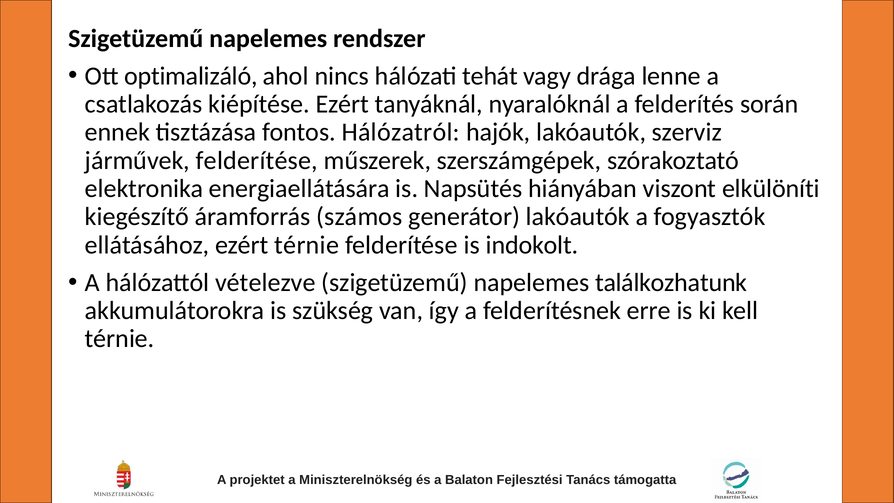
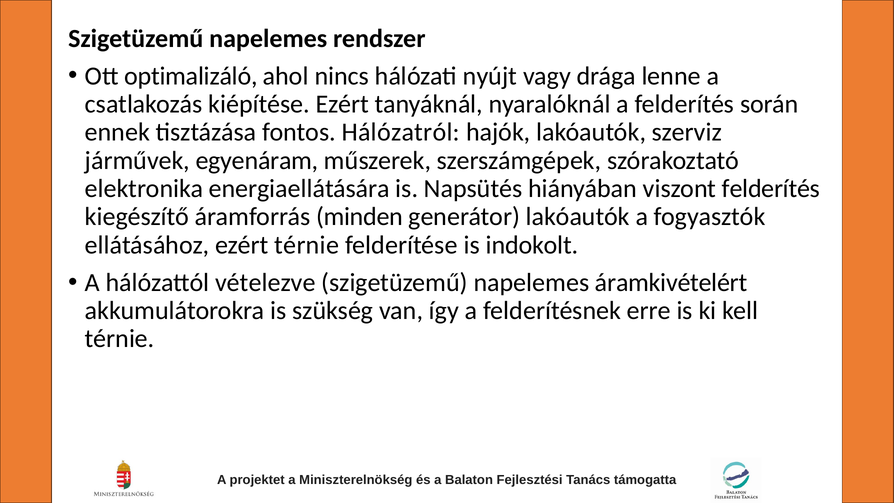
tehát: tehát -> nyújt
járművek felderítése: felderítése -> egyenáram
viszont elkülöníti: elkülöníti -> felderítés
számos: számos -> minden
találkozhatunk: találkozhatunk -> áramkivételért
